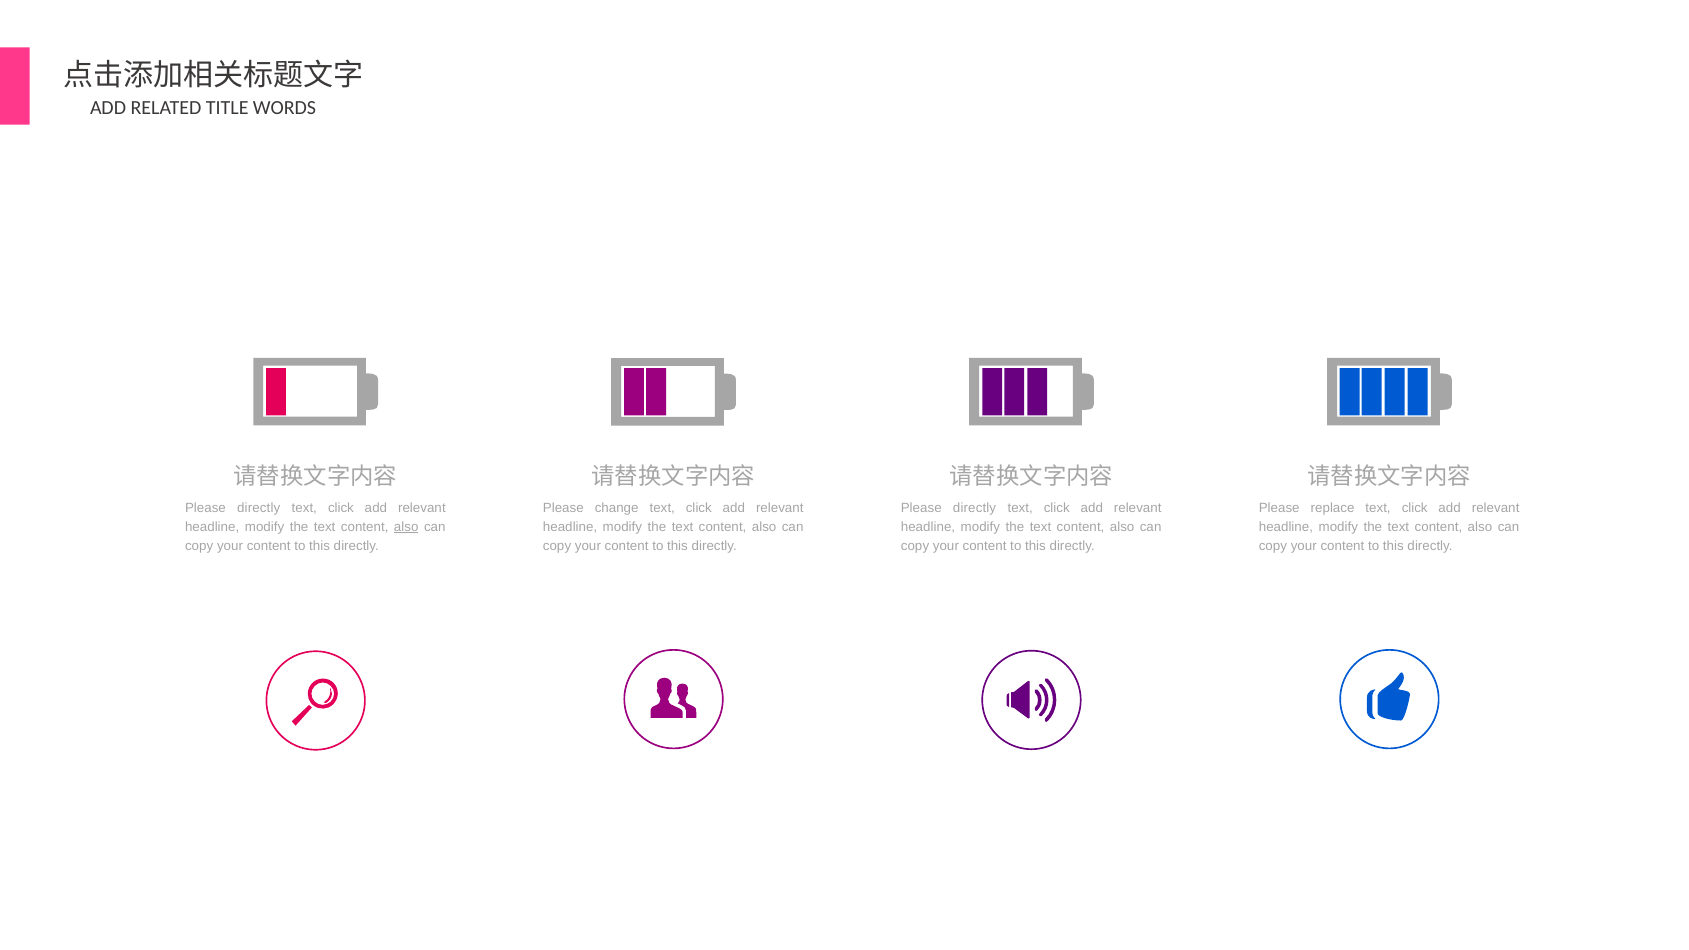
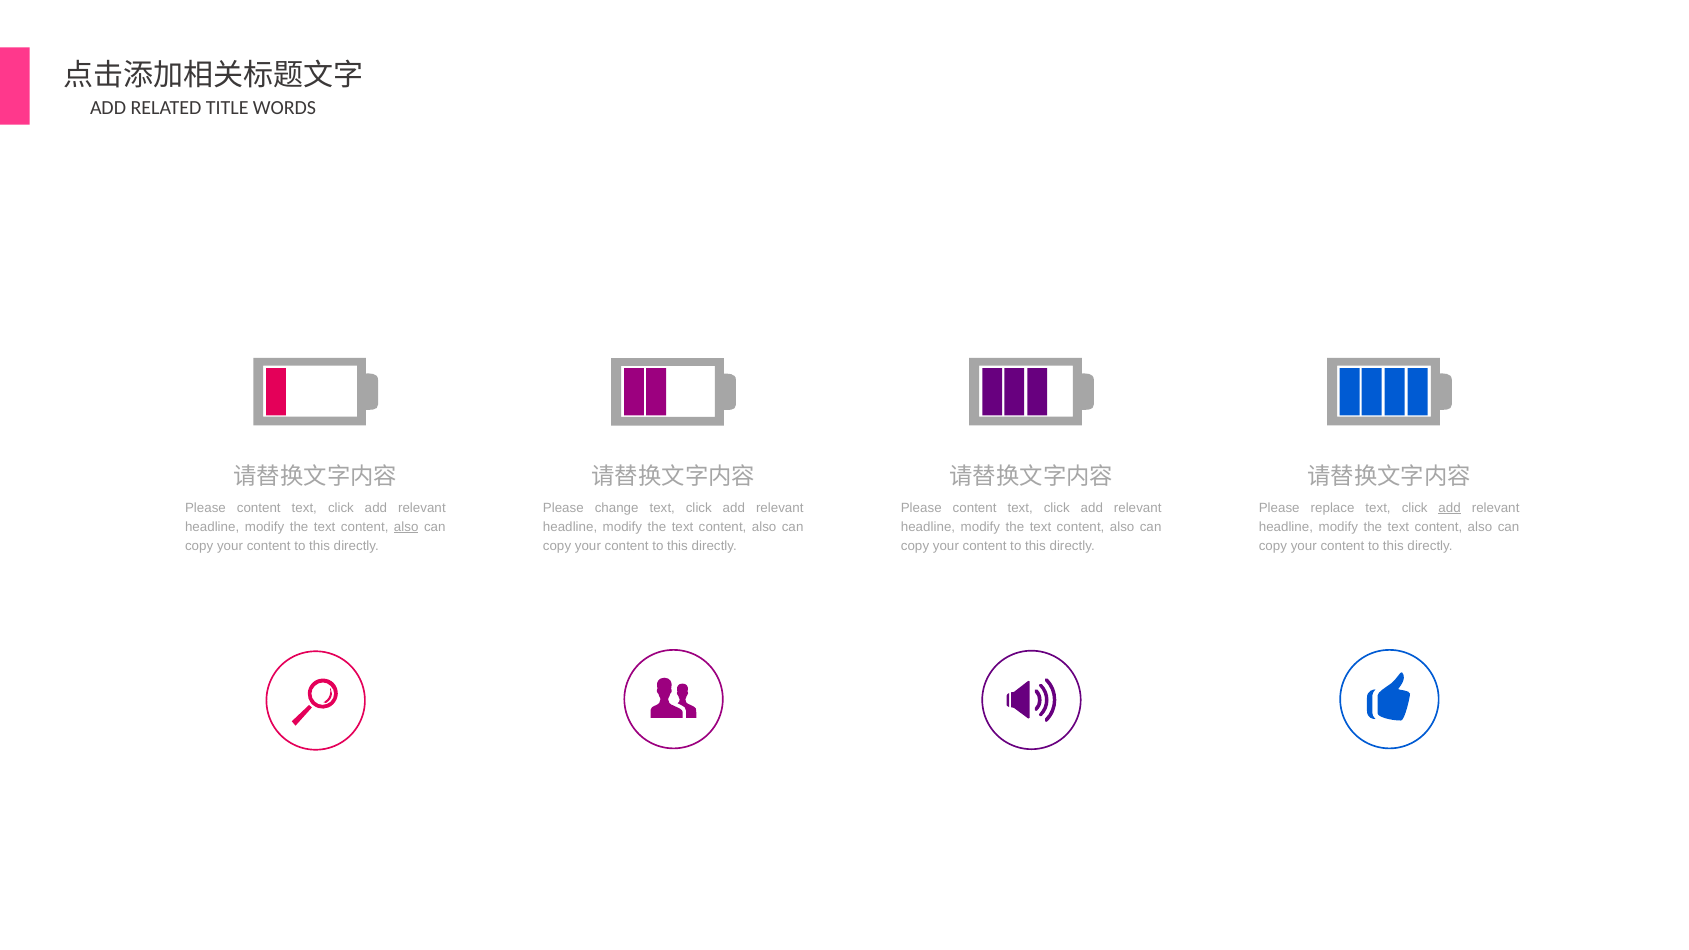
directly at (259, 508): directly -> content
directly at (975, 508): directly -> content
add at (1450, 508) underline: none -> present
